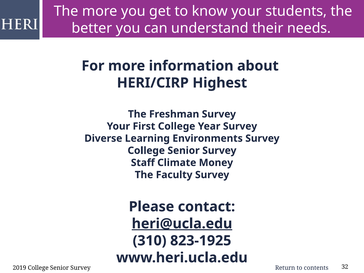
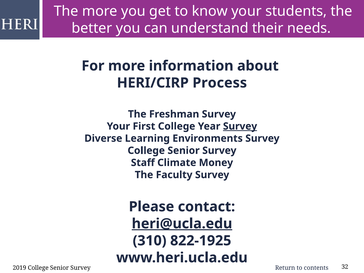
Highest: Highest -> Process
Survey at (240, 126) underline: none -> present
823-1925: 823-1925 -> 822-1925
